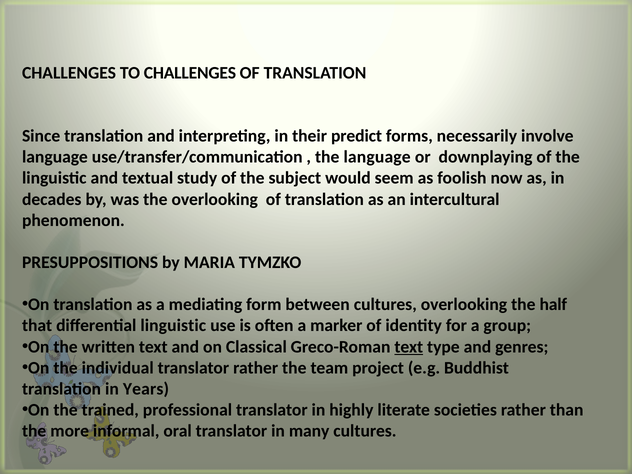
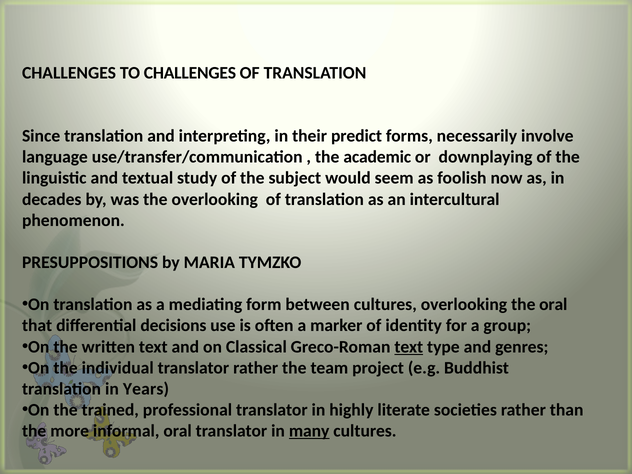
the language: language -> academic
the half: half -> oral
differential linguistic: linguistic -> decisions
many underline: none -> present
